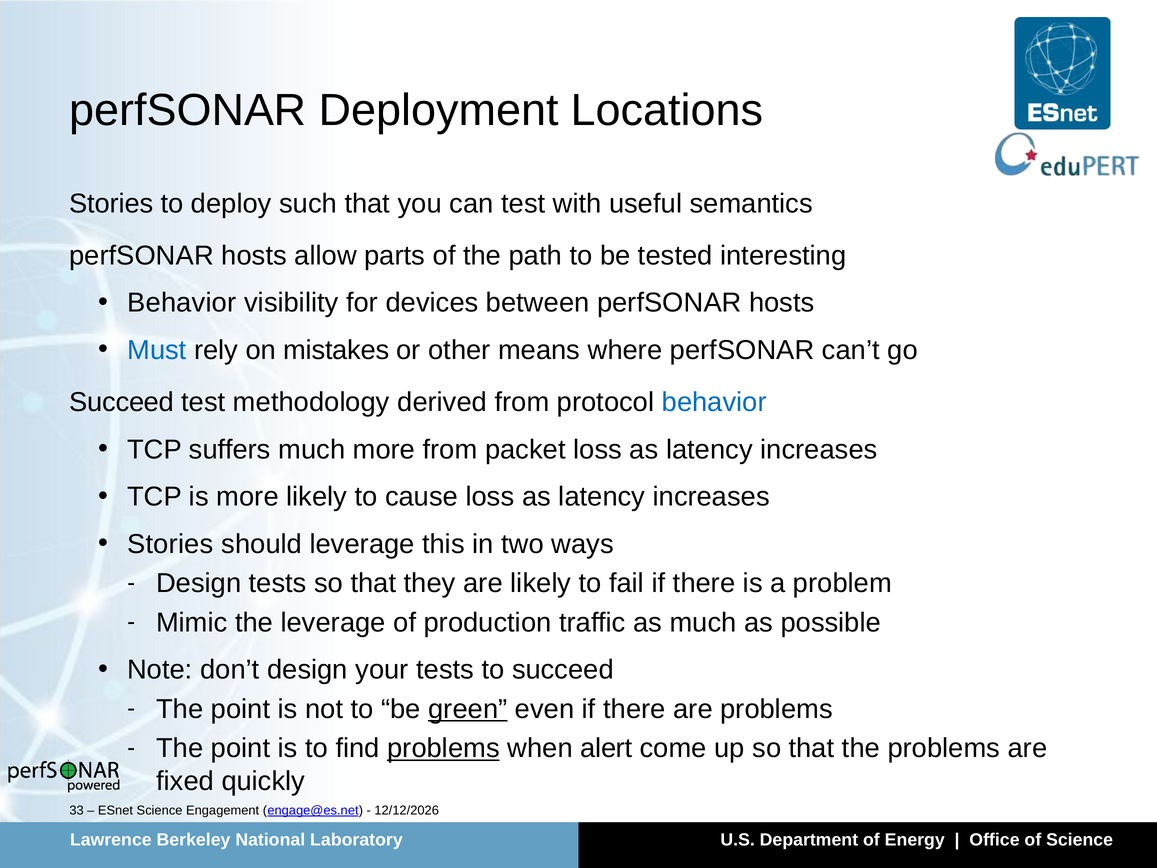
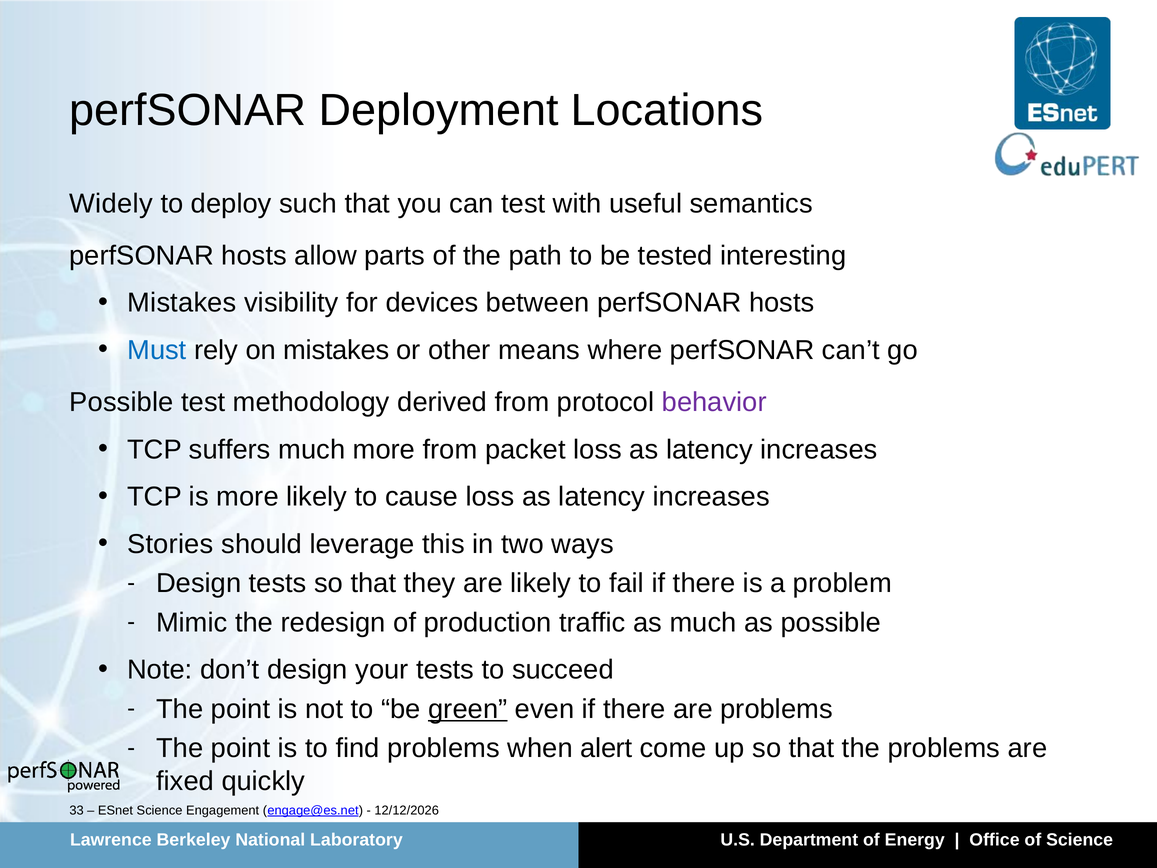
Stories at (111, 203): Stories -> Widely
Behavior at (182, 303): Behavior -> Mistakes
Succeed at (122, 402): Succeed -> Possible
behavior at (714, 402) colour: blue -> purple
the leverage: leverage -> redesign
problems at (443, 748) underline: present -> none
